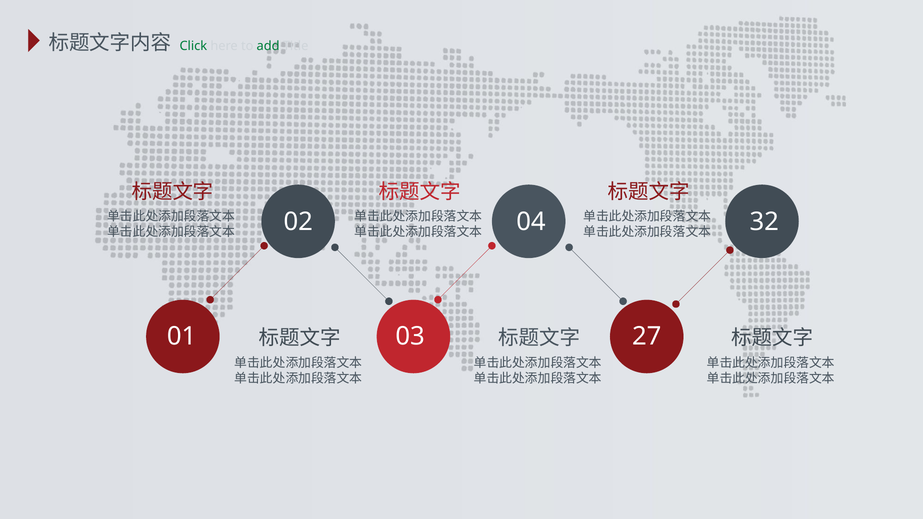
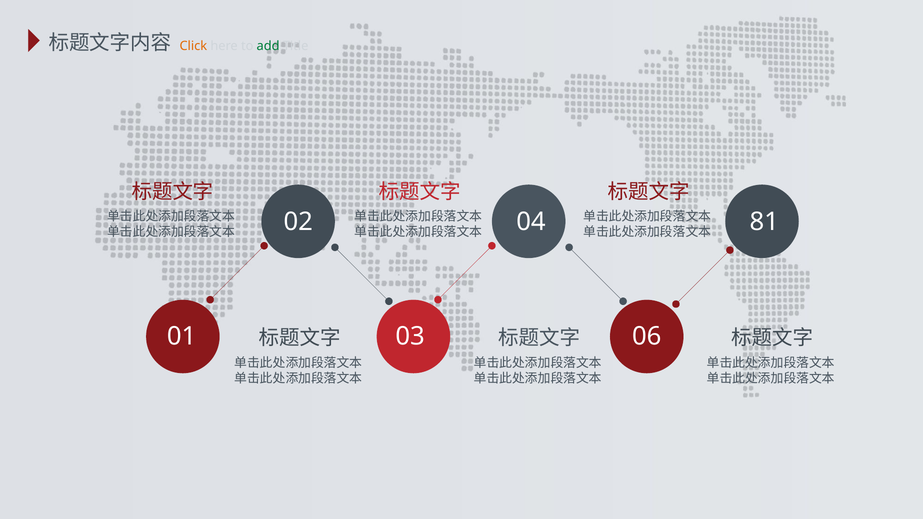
Click colour: green -> orange
32: 32 -> 81
27: 27 -> 06
